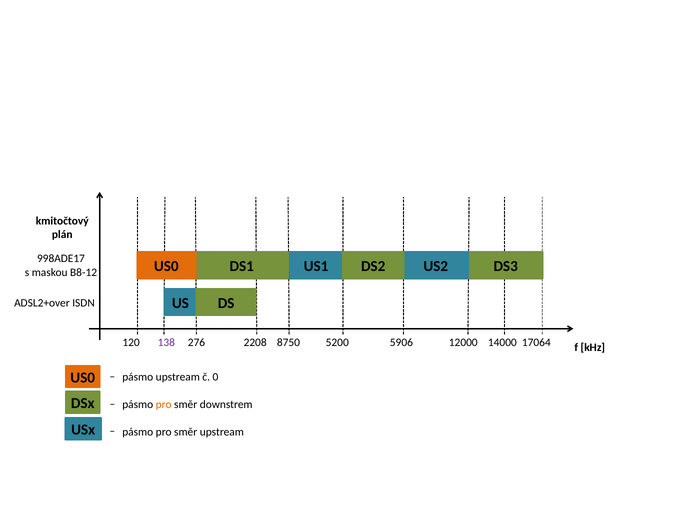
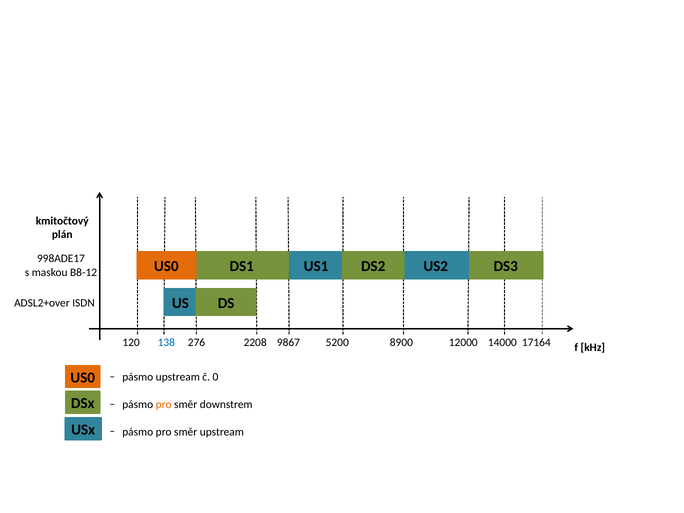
138 colour: purple -> blue
8750: 8750 -> 9867
5906: 5906 -> 8900
17064: 17064 -> 17164
